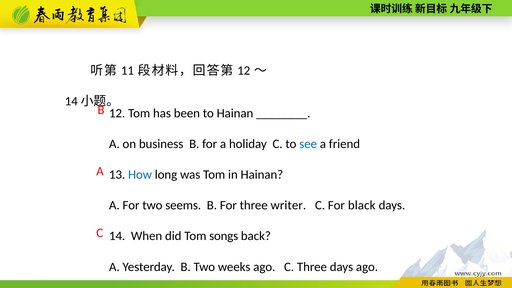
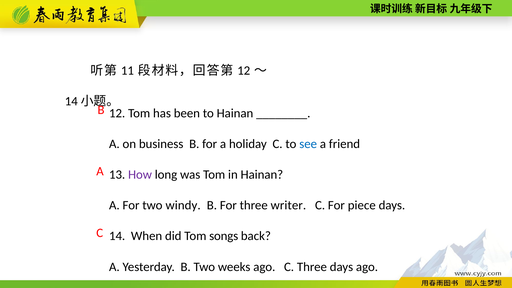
How colour: blue -> purple
seems: seems -> windy
black: black -> piece
